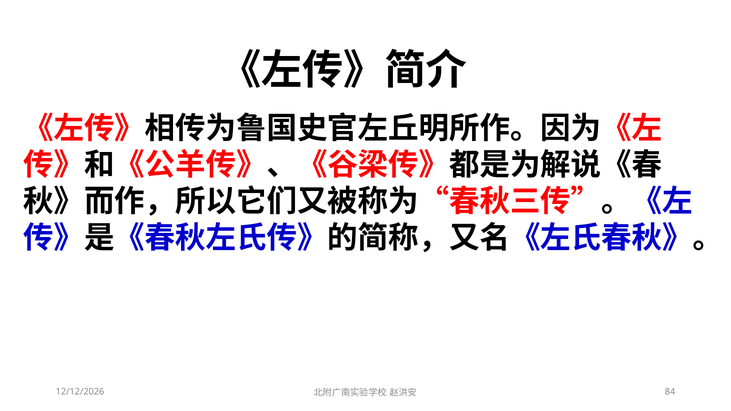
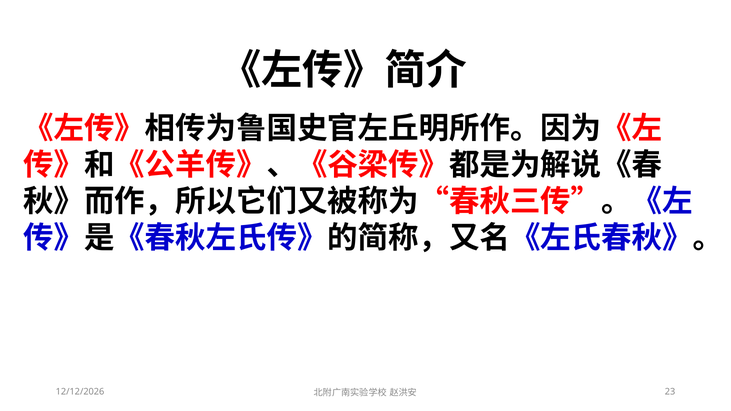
84: 84 -> 23
